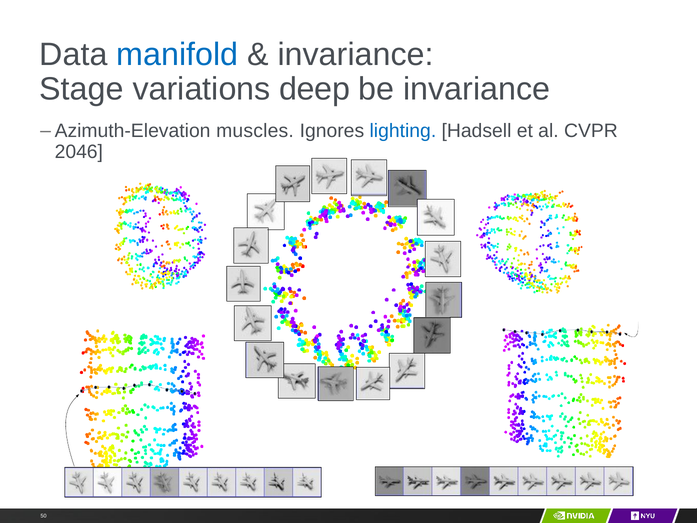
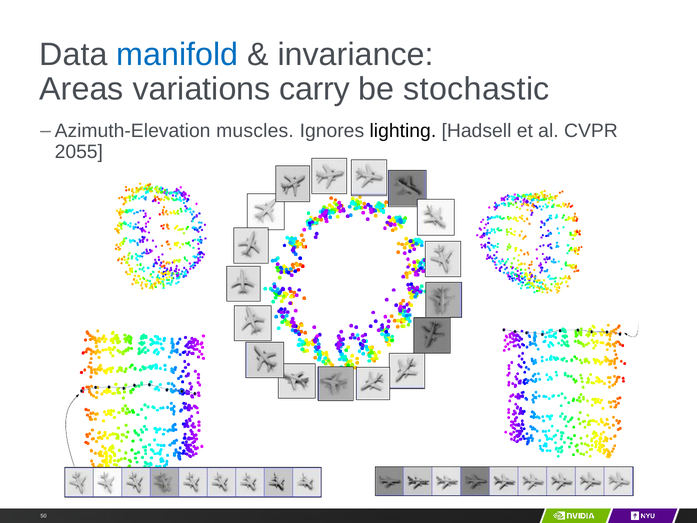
Stage: Stage -> Areas
deep: deep -> carry
be invariance: invariance -> stochastic
lighting colour: blue -> black
2046: 2046 -> 2055
